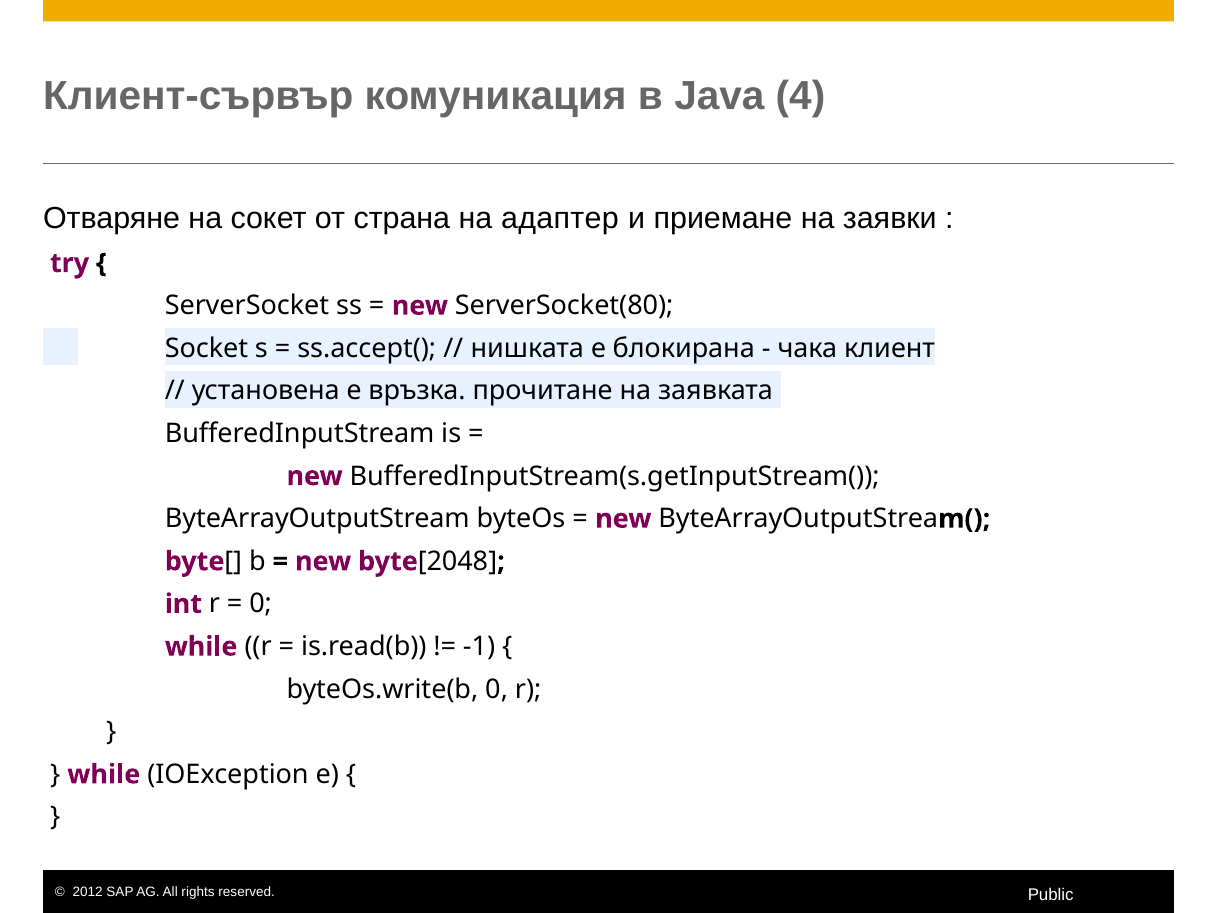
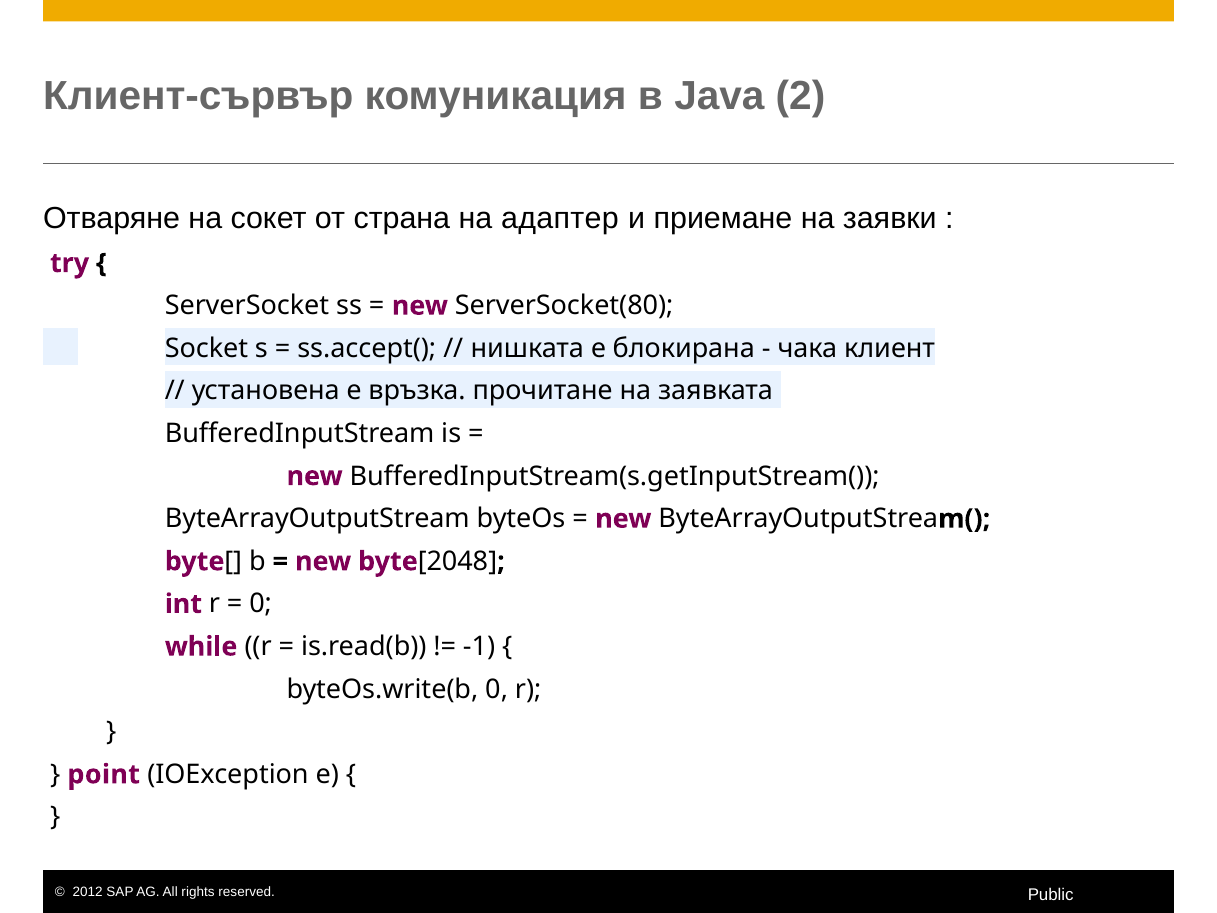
4: 4 -> 2
while at (104, 774): while -> point
